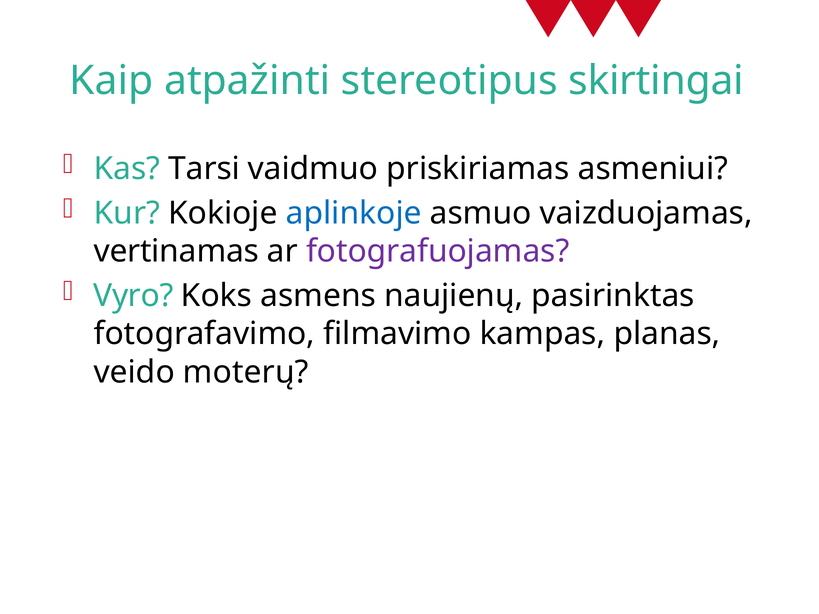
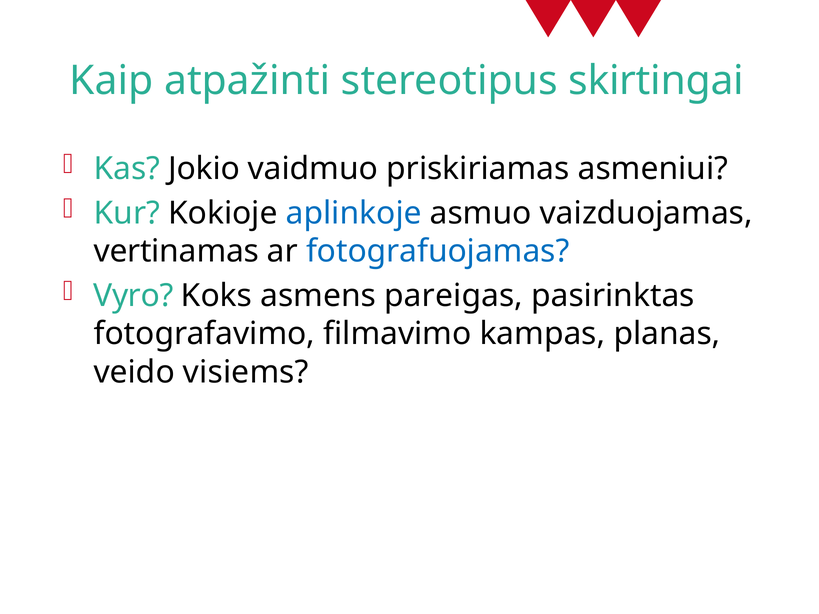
Tarsi: Tarsi -> Jokio
fotografuojamas colour: purple -> blue
naujienų: naujienų -> pareigas
moterų: moterų -> visiems
